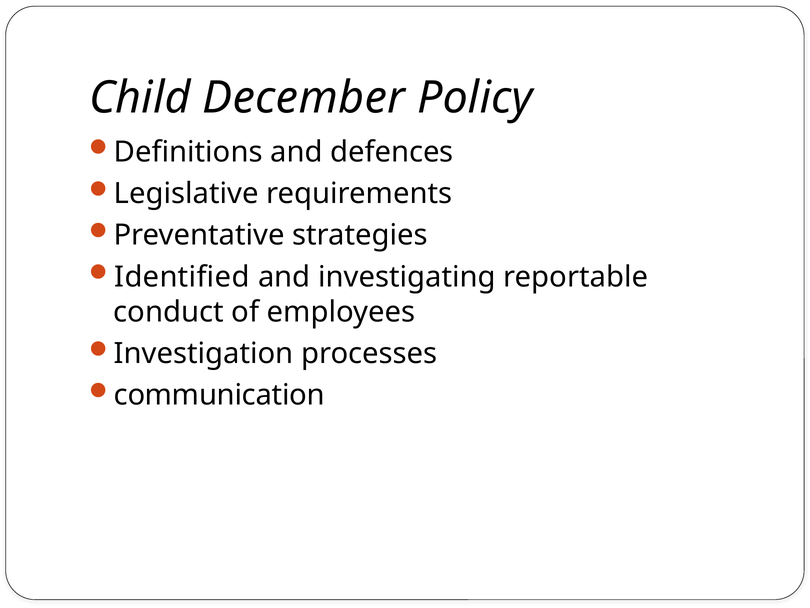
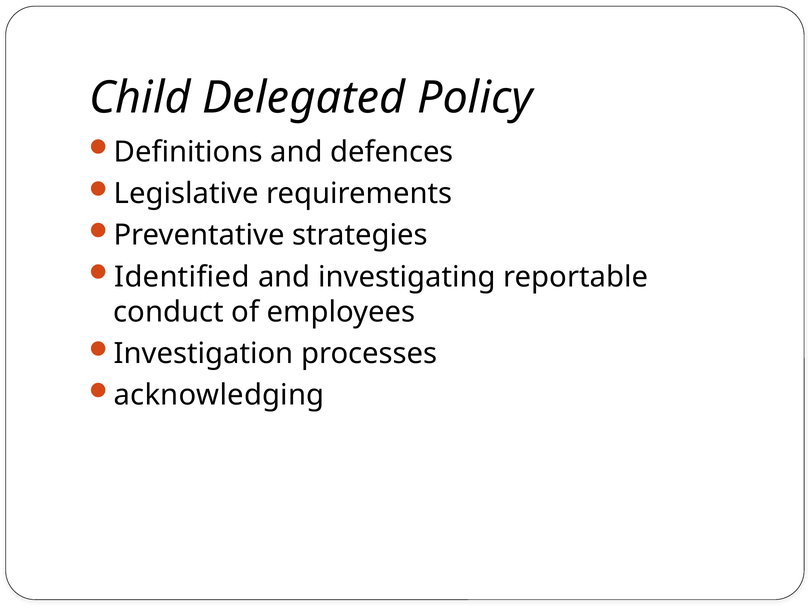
December: December -> Delegated
communication: communication -> acknowledging
